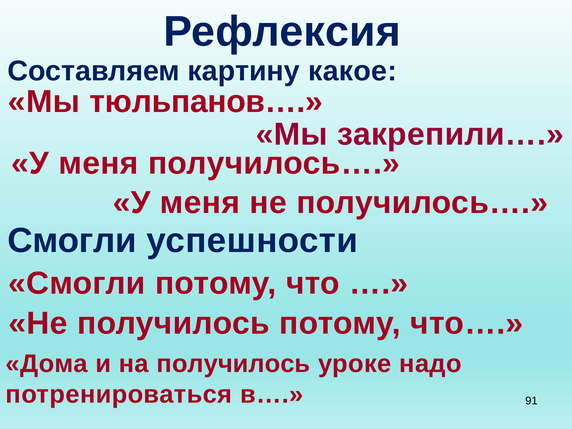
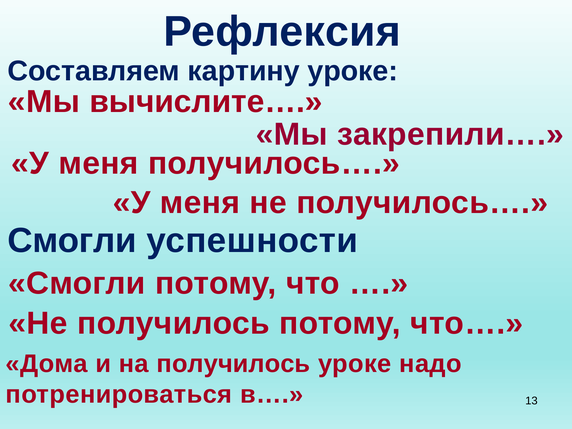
картину какое: какое -> уроке
тюльпанов…: тюльпанов… -> вычислите…
91: 91 -> 13
